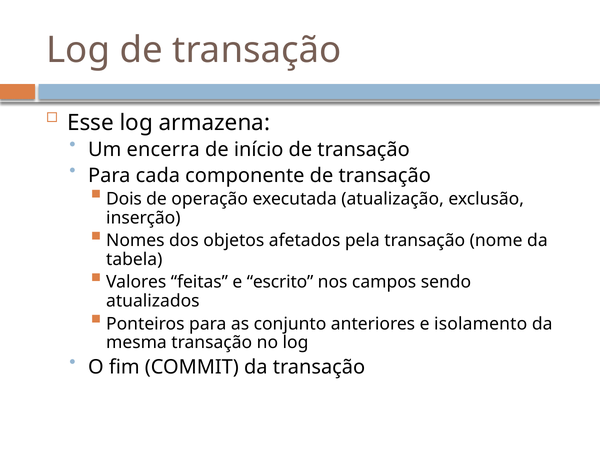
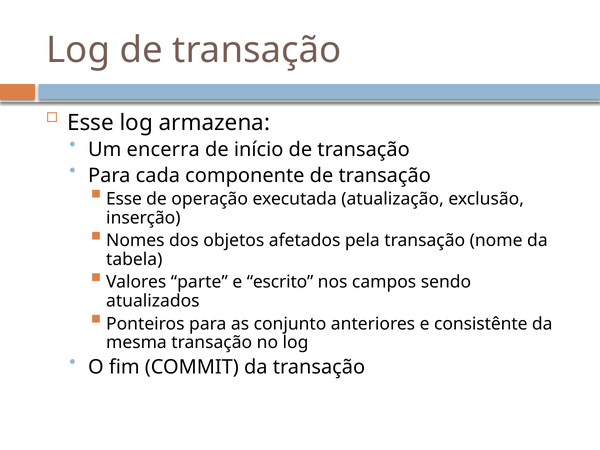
Dois at (124, 199): Dois -> Esse
feitas: feitas -> parte
isolamento: isolamento -> consistênte
